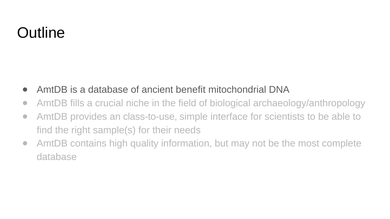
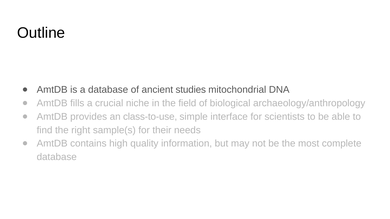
benefit: benefit -> studies
